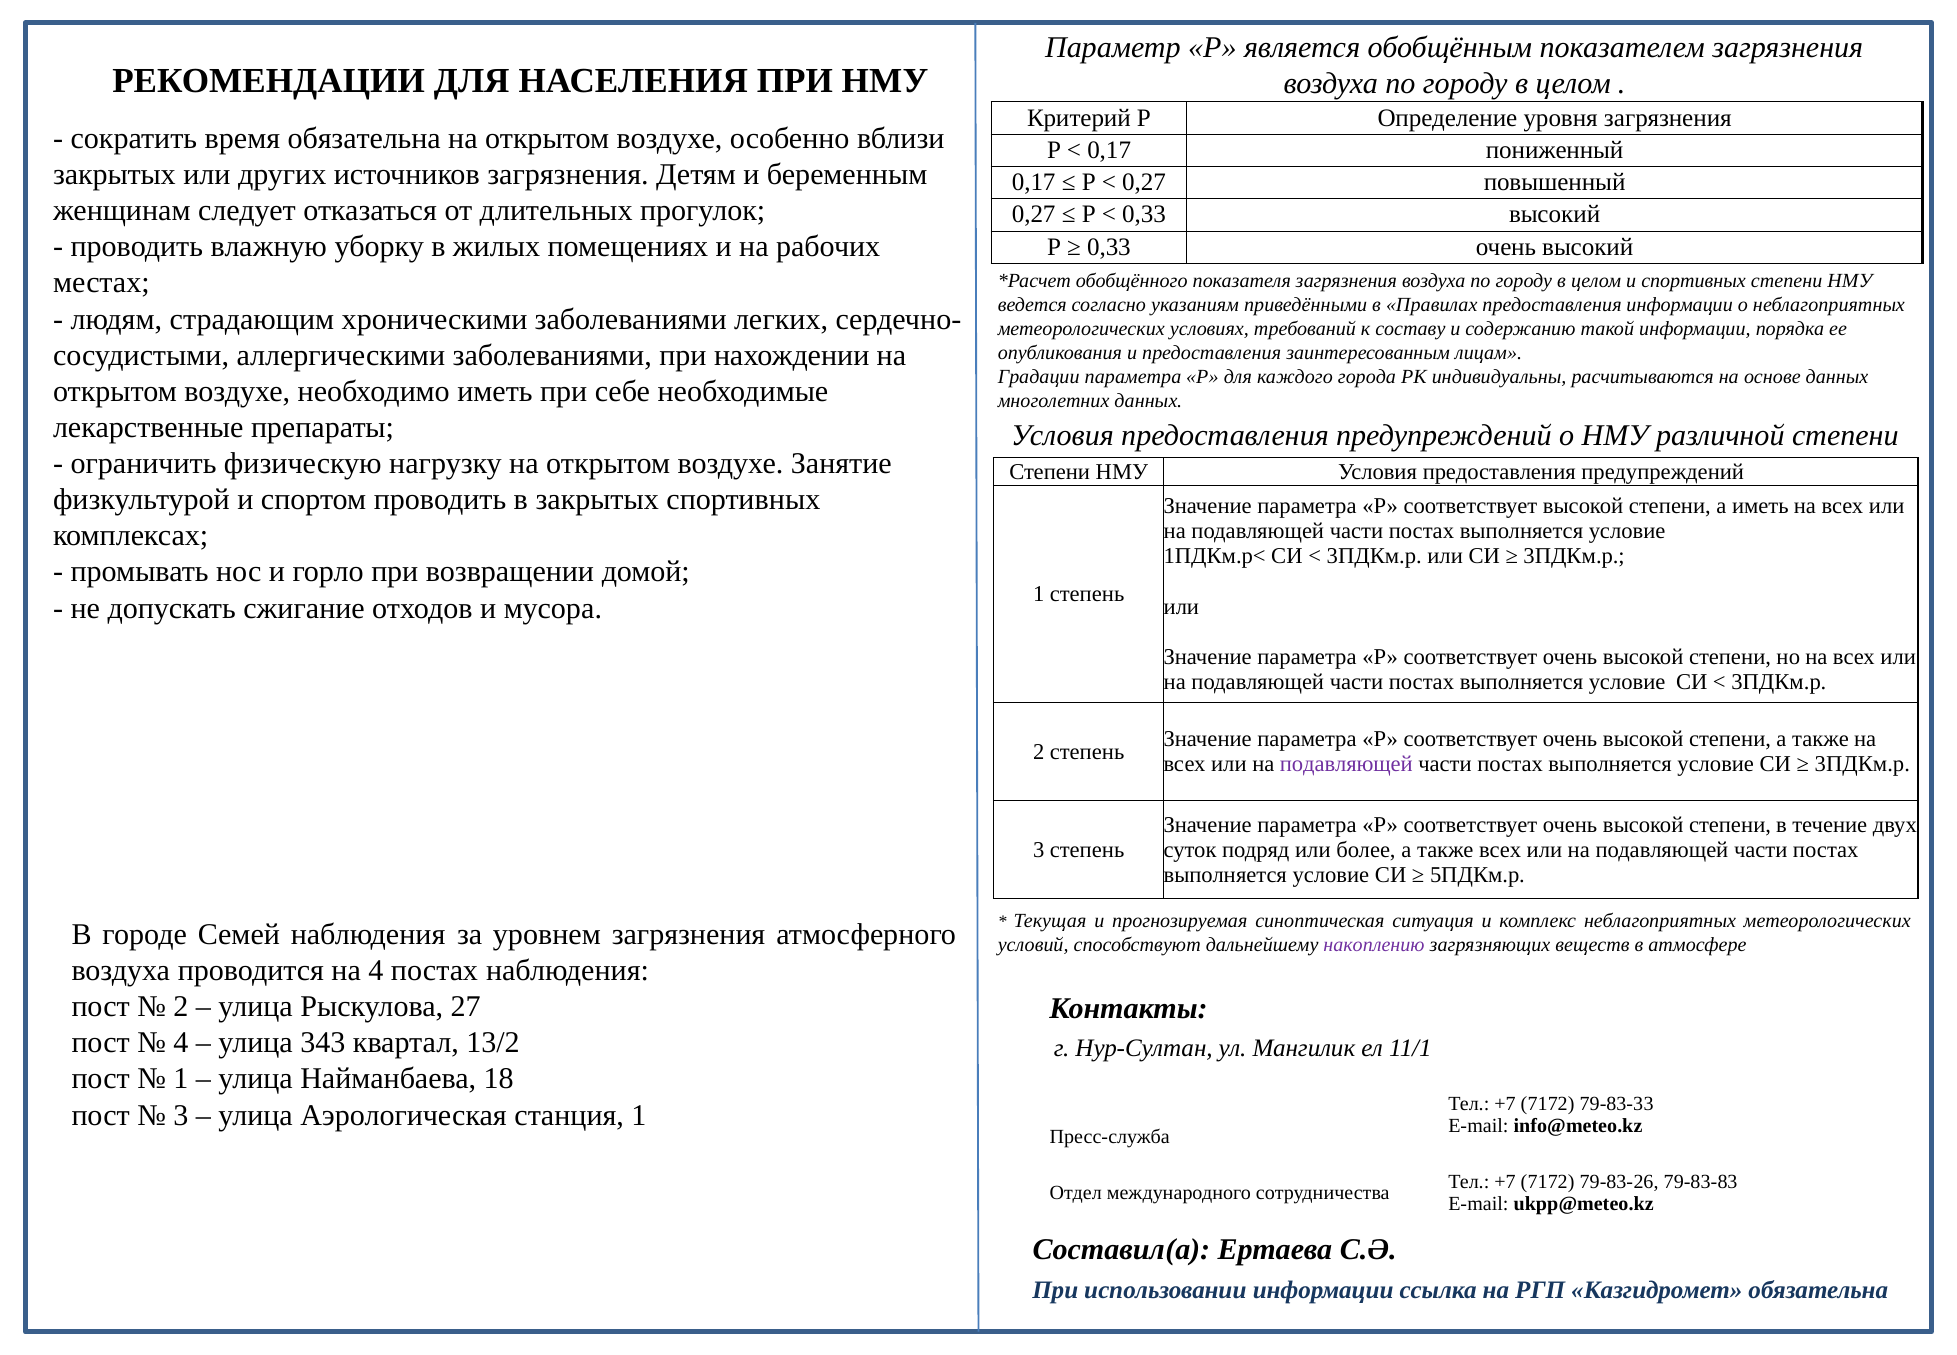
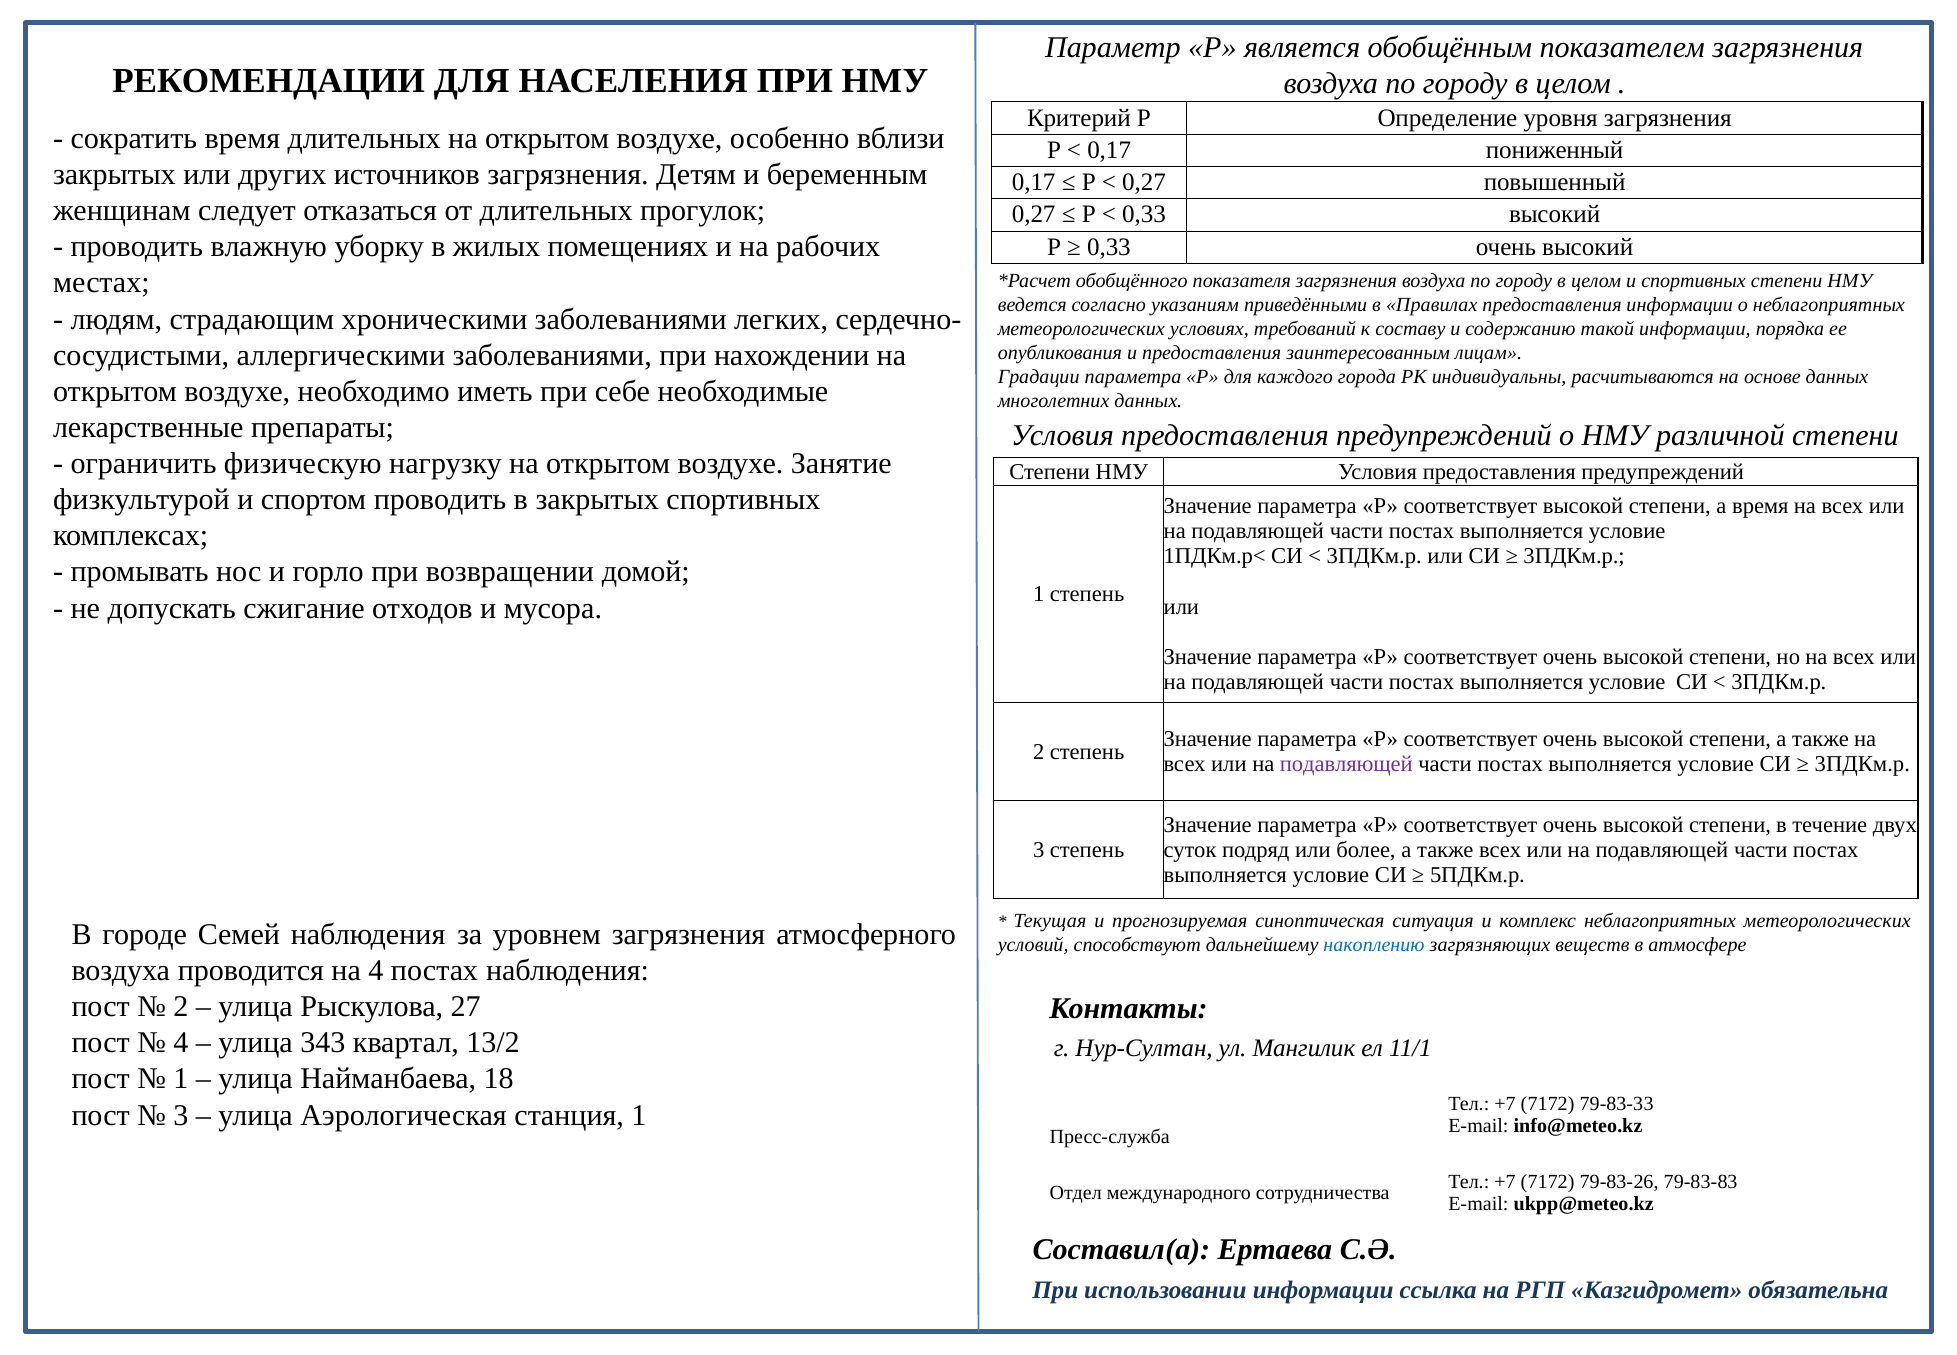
время обязательна: обязательна -> длительных
а иметь: иметь -> время
накоплению colour: purple -> blue
